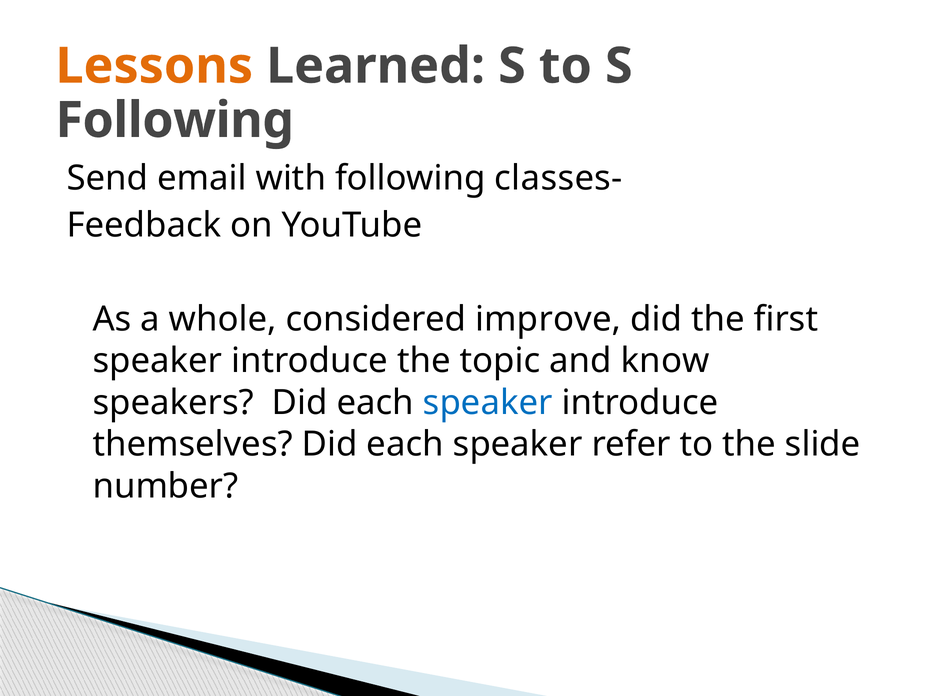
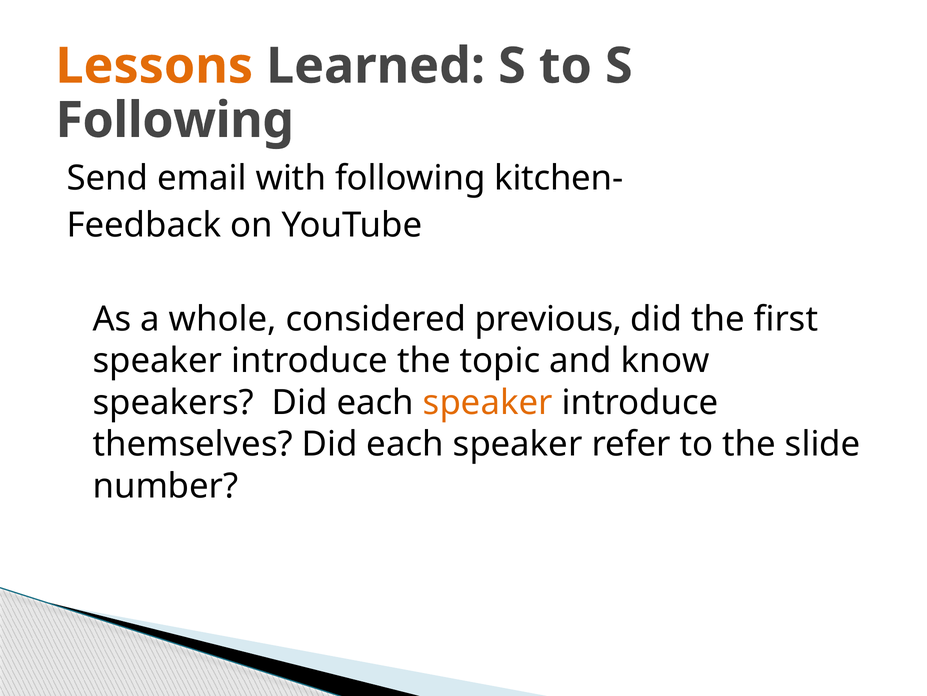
classes-: classes- -> kitchen-
improve: improve -> previous
speaker at (488, 402) colour: blue -> orange
